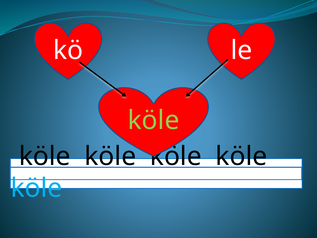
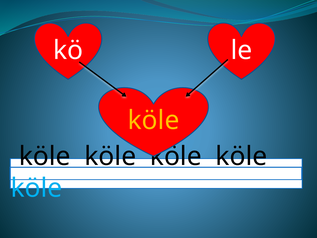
köle at (154, 120) colour: light green -> yellow
